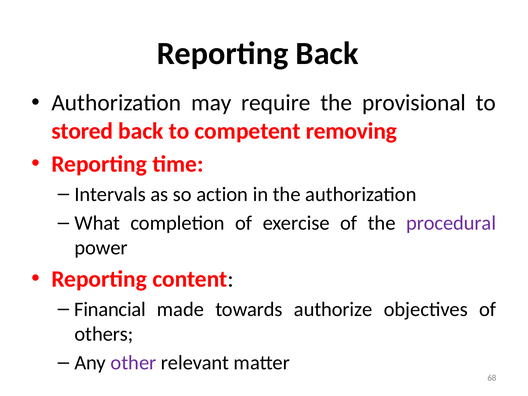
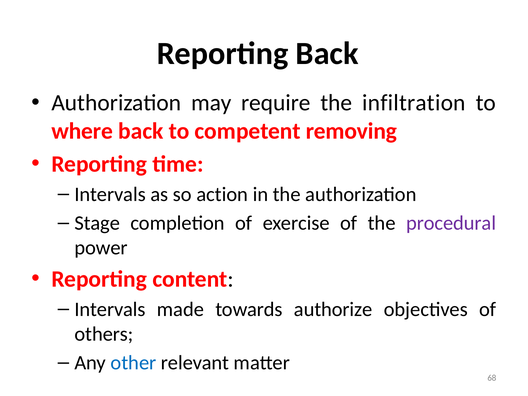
provisional: provisional -> infiltration
stored: stored -> where
What: What -> Stage
Financial at (110, 309): Financial -> Intervals
other colour: purple -> blue
